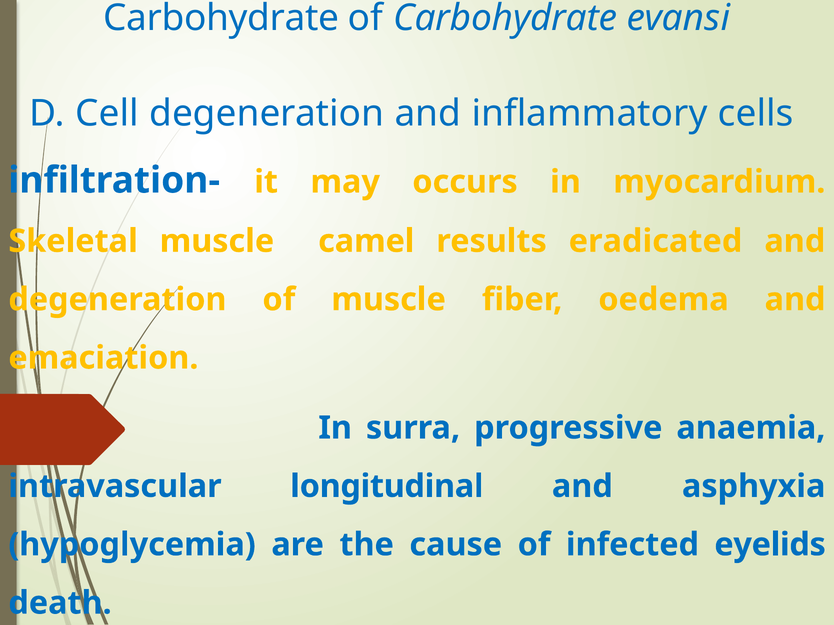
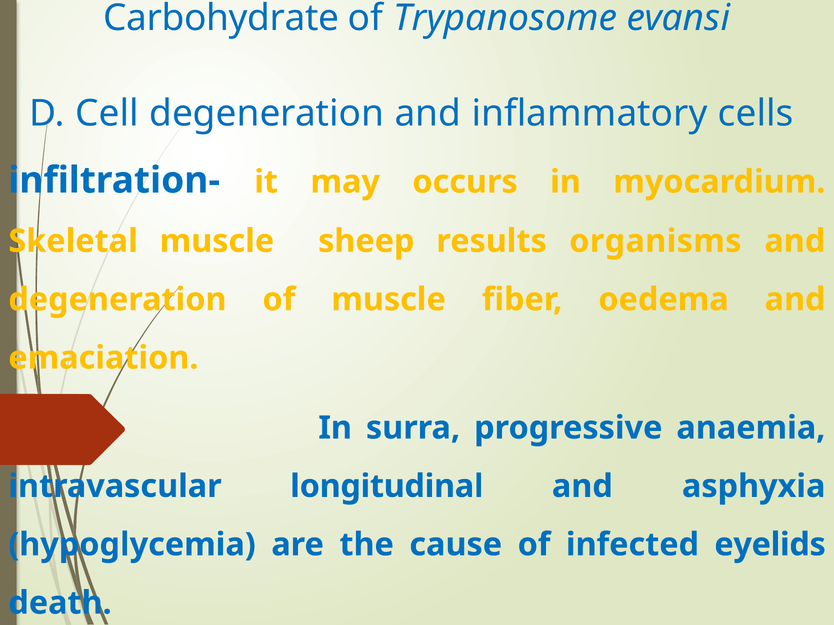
of Carbohydrate: Carbohydrate -> Trypanosome
camel: camel -> sheep
eradicated: eradicated -> organisms
